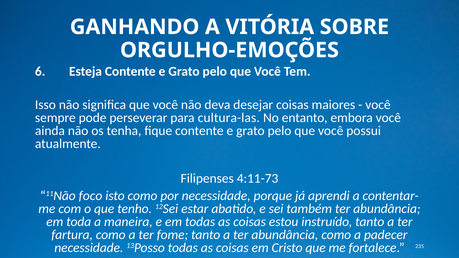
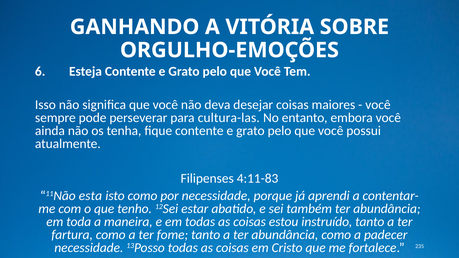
4:11-73: 4:11-73 -> 4:11-83
foco: foco -> esta
